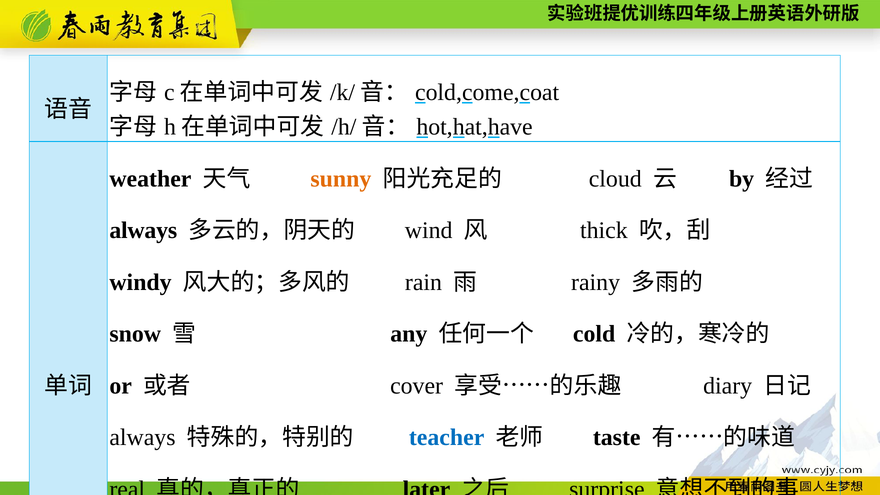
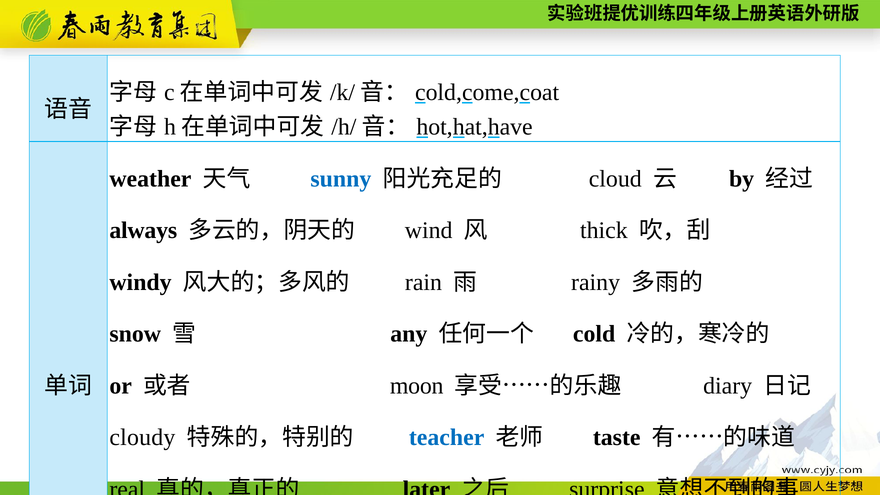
sunny colour: orange -> blue
cover: cover -> moon
always at (142, 438): always -> cloudy
